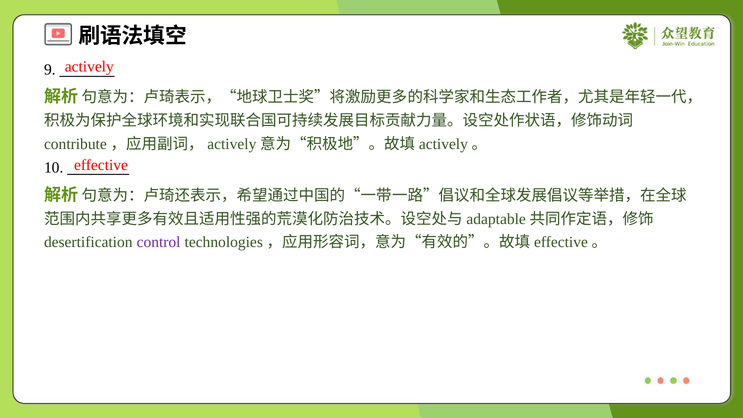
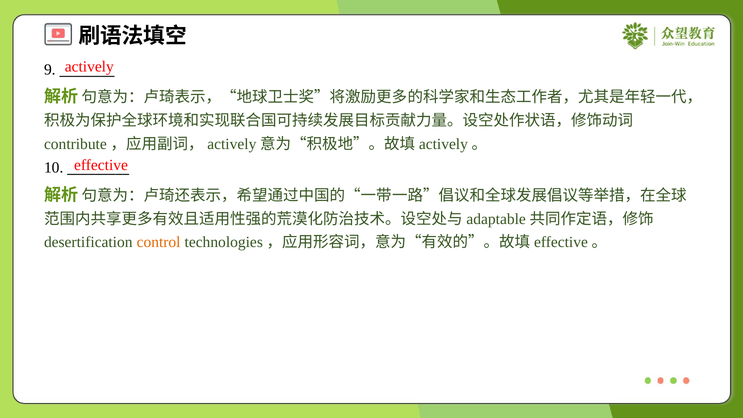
control colour: purple -> orange
